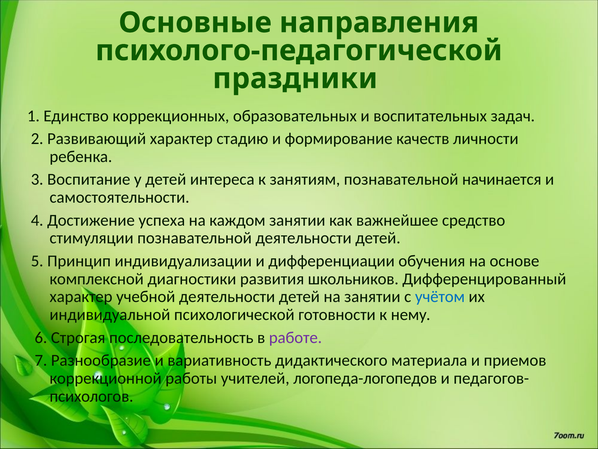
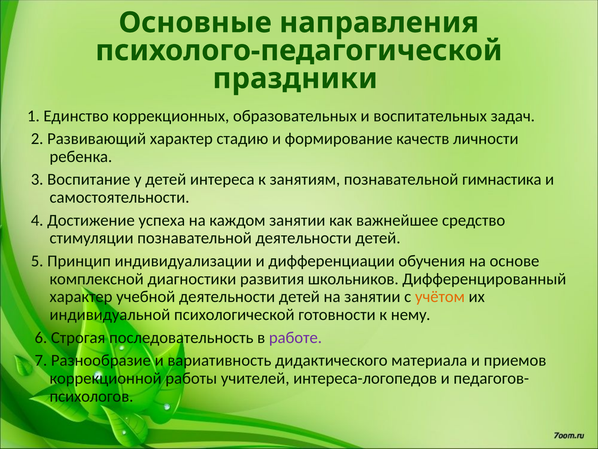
начинается: начинается -> гимнастика
учётом colour: blue -> orange
логопеда-логопедов: логопеда-логопедов -> интереса-логопедов
